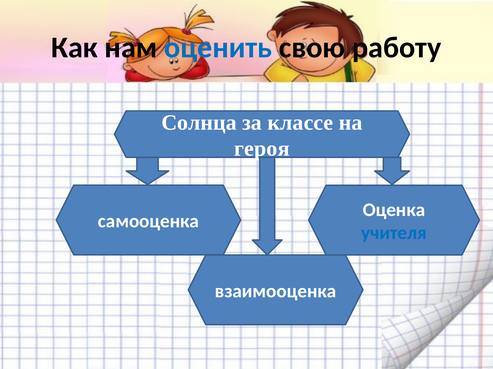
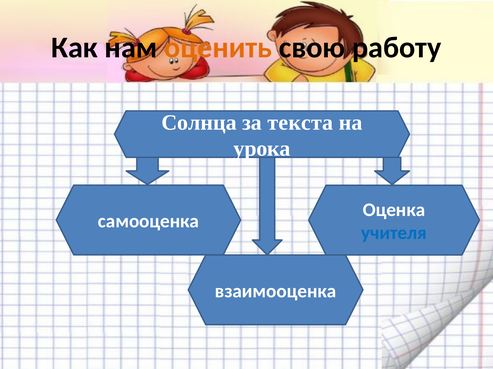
оценить colour: blue -> orange
классе: классе -> текста
героя: героя -> урока
